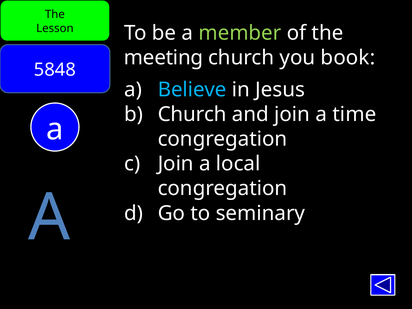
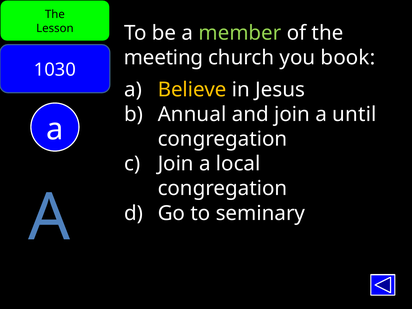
5848: 5848 -> 1030
Believe colour: light blue -> yellow
Church at (192, 114): Church -> Annual
time: time -> until
